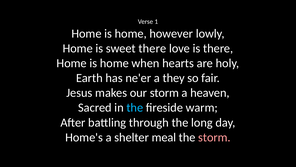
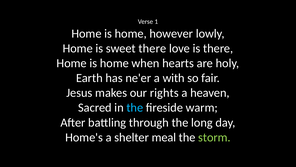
they: they -> with
our storm: storm -> rights
storm at (214, 137) colour: pink -> light green
